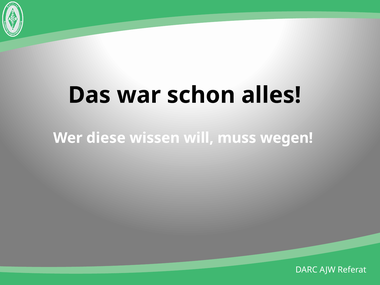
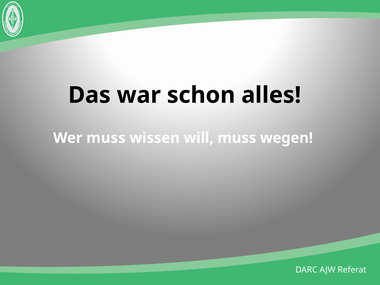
Wer diese: diese -> muss
